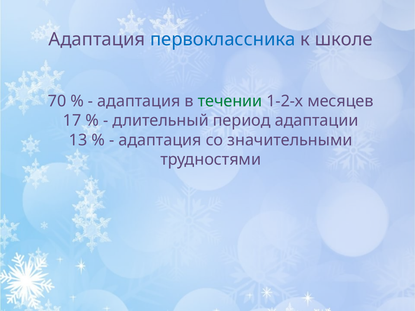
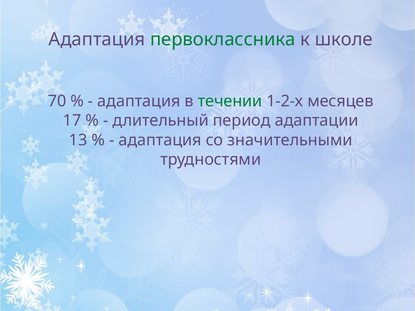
первоклассника colour: blue -> green
